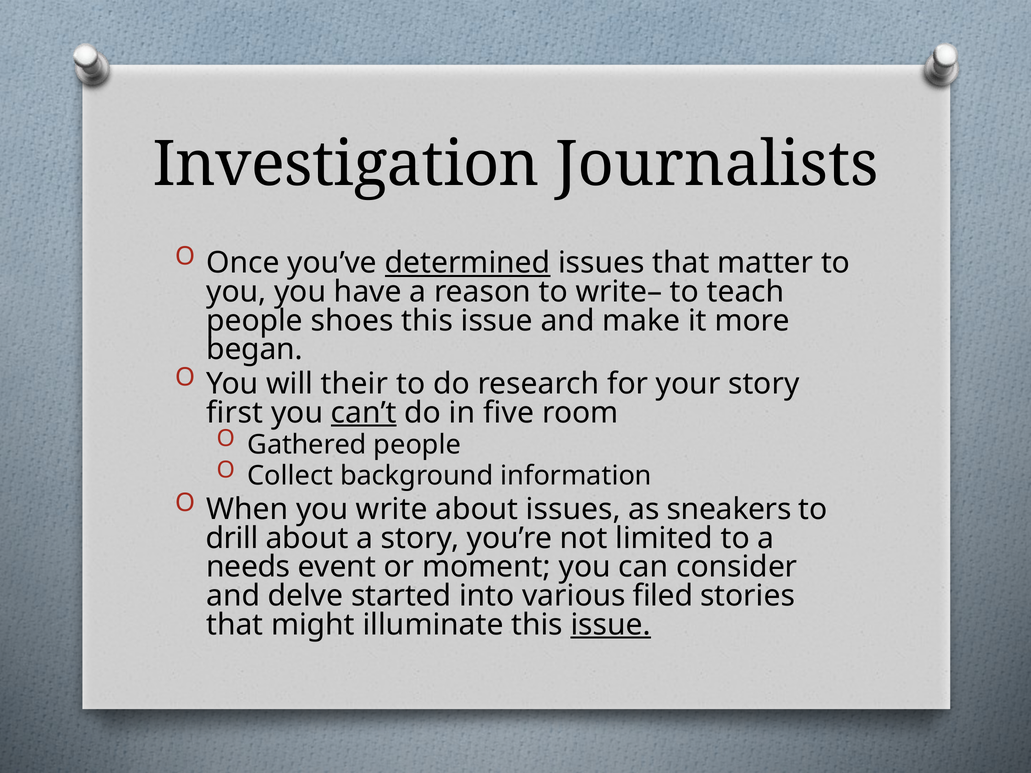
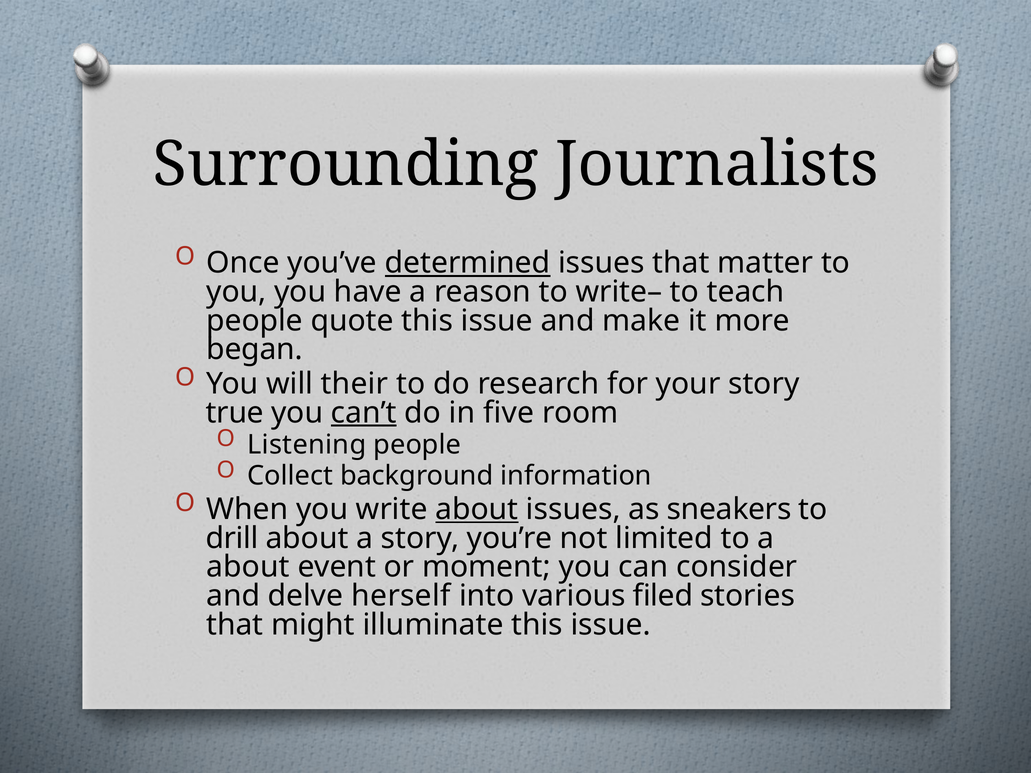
Investigation: Investigation -> Surrounding
shoes: shoes -> quote
first: first -> true
Gathered: Gathered -> Listening
about at (477, 509) underline: none -> present
needs at (248, 567): needs -> about
started: started -> herself
issue at (611, 625) underline: present -> none
